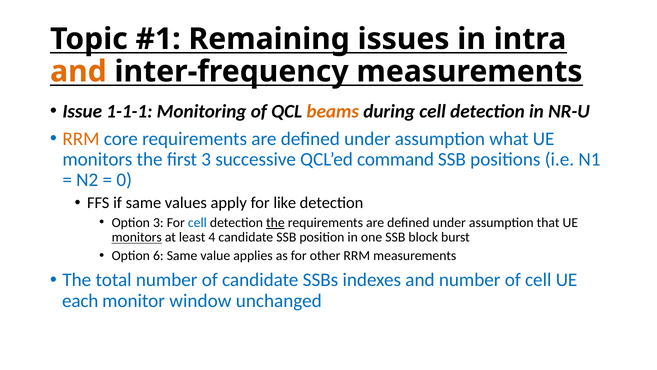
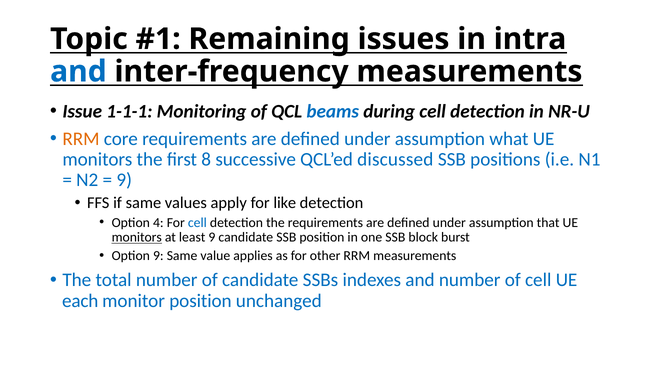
and at (78, 71) colour: orange -> blue
beams colour: orange -> blue
first 3: 3 -> 8
command: command -> discussed
0 at (124, 180): 0 -> 9
Option 3: 3 -> 4
the at (275, 222) underline: present -> none
least 4: 4 -> 9
Option 6: 6 -> 9
monitor window: window -> position
